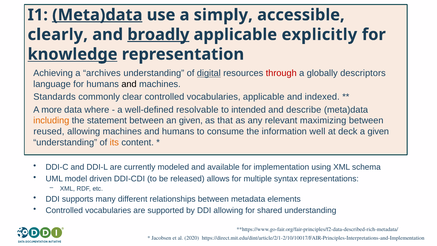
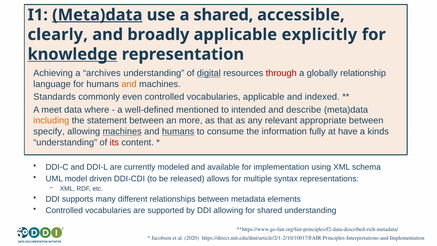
a simply: simply -> shared
broadly underline: present -> none
descriptors: descriptors -> relationship
and at (129, 84) colour: black -> orange
clear: clear -> even
more: more -> meet
resolvable: resolvable -> mentioned
an given: given -> more
maximizing: maximizing -> appropriate
reused: reused -> specify
machines at (122, 131) underline: none -> present
humans at (178, 131) underline: none -> present
well: well -> fully
deck: deck -> have
a given: given -> kinds
its colour: orange -> red
